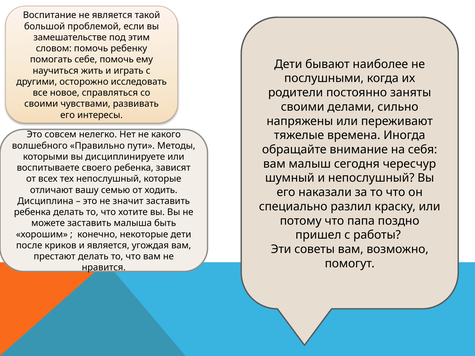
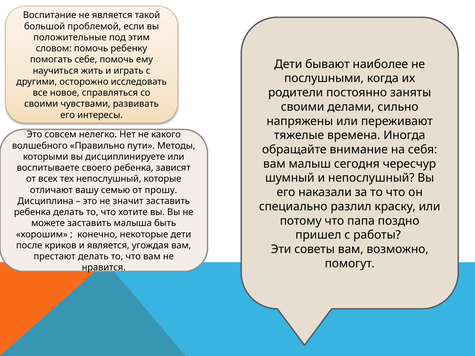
замешательстве: замешательстве -> положительные
ходить: ходить -> прошу
